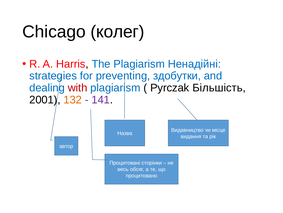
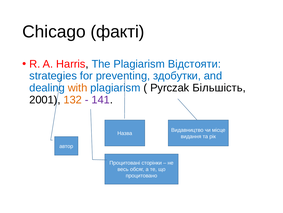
колег: колег -> факті
Ненадійні: Ненадійні -> Відстояти
with colour: red -> orange
